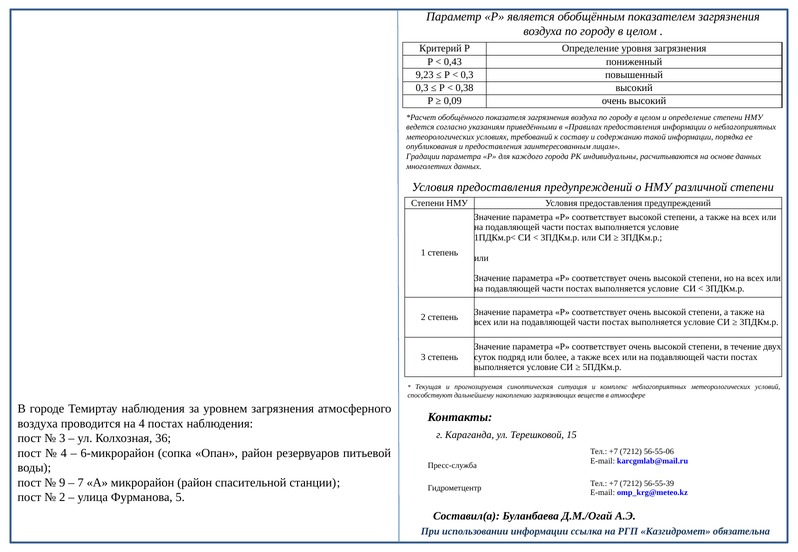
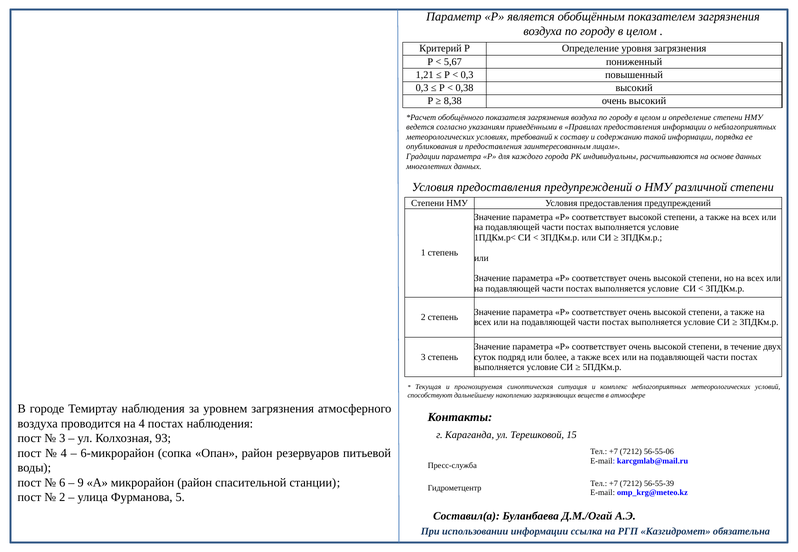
0,43: 0,43 -> 5,67
9,23: 9,23 -> 1,21
0,09: 0,09 -> 8,38
36: 36 -> 93
9: 9 -> 6
7: 7 -> 9
